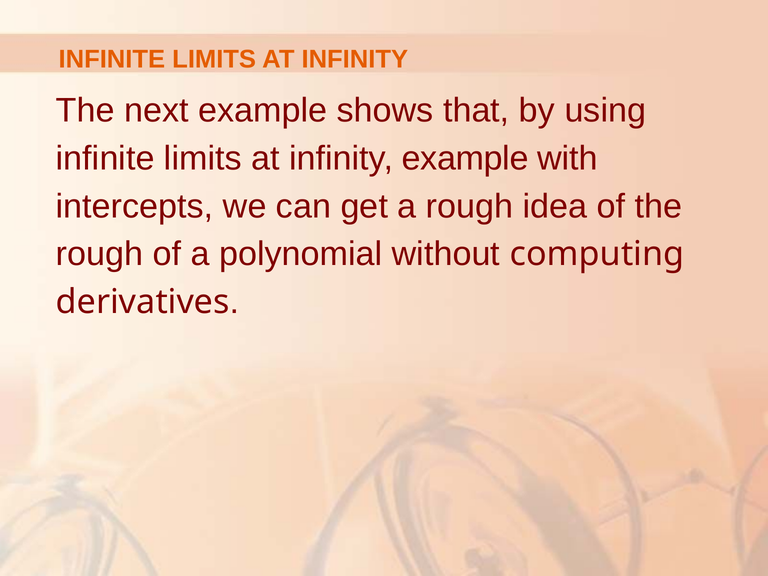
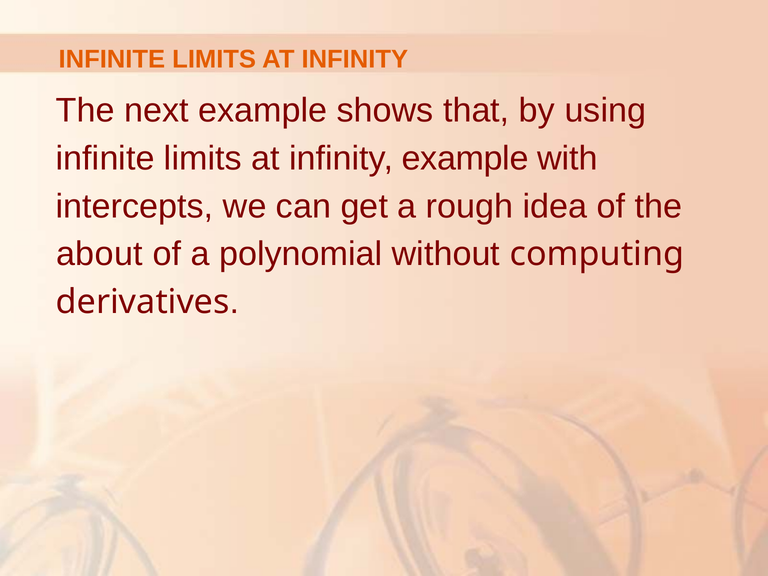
rough at (100, 254): rough -> about
